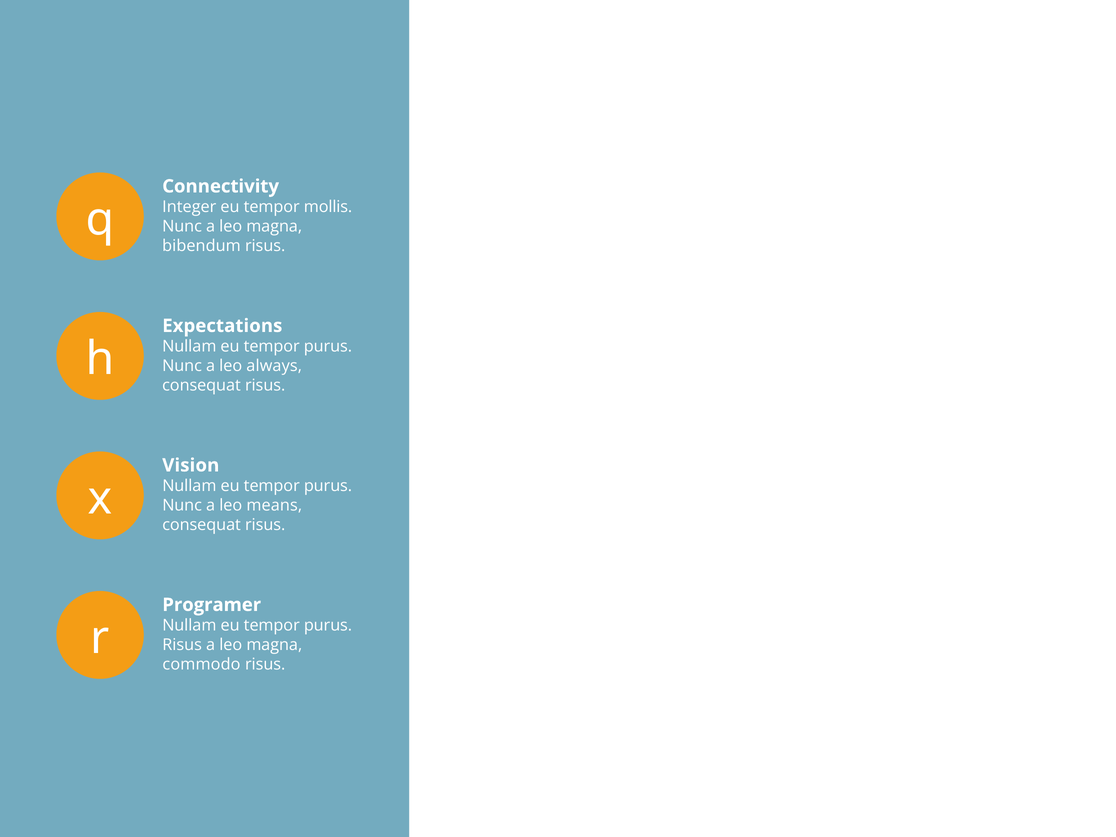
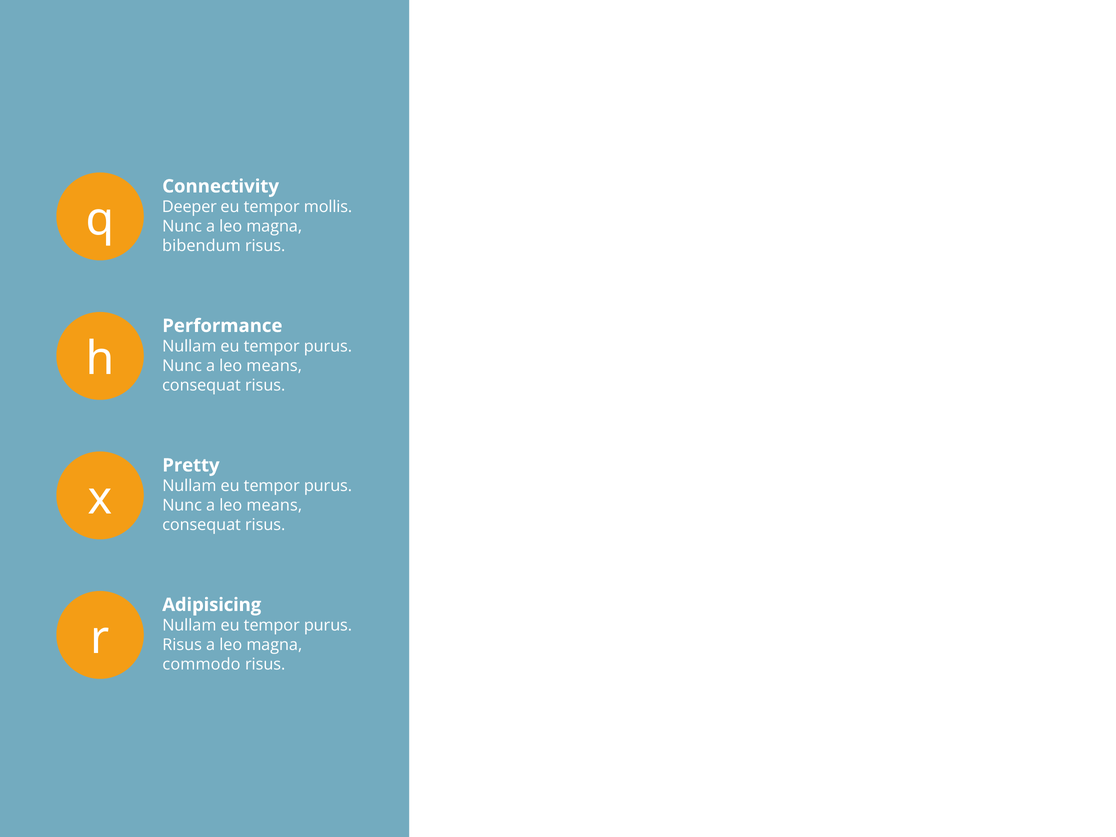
Integer: Integer -> Deeper
Expectations: Expectations -> Performance
always at (274, 366): always -> means
Vision: Vision -> Pretty
Programer: Programer -> Adipisicing
